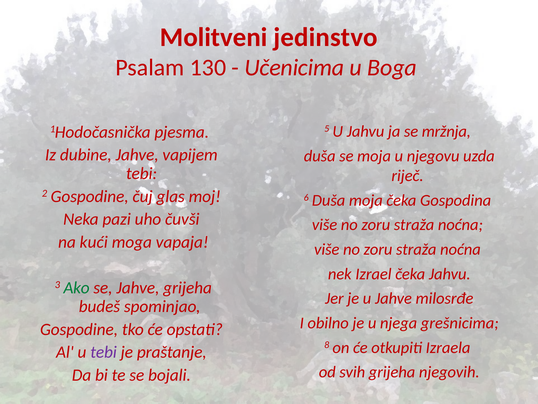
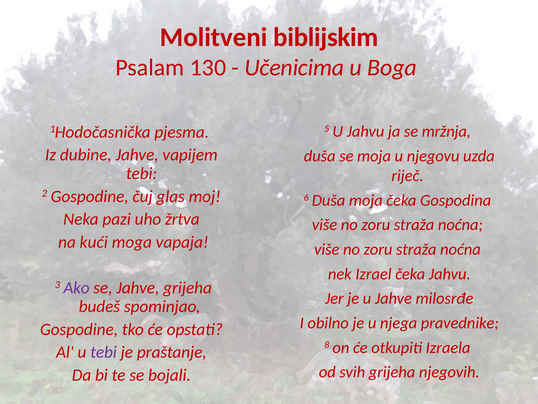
jedinstvo: jedinstvo -> biblijskim
čuvši: čuvši -> žrtva
Ako colour: green -> purple
grešnicima: grešnicima -> pravednike
